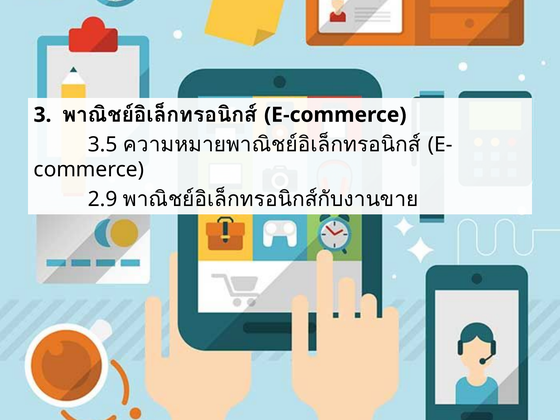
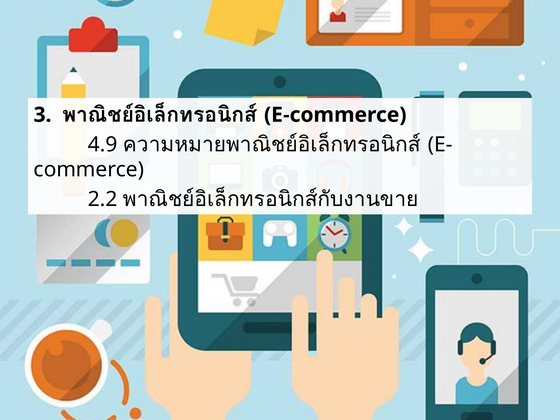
3.5: 3.5 -> 4.9
2.9: 2.9 -> 2.2
